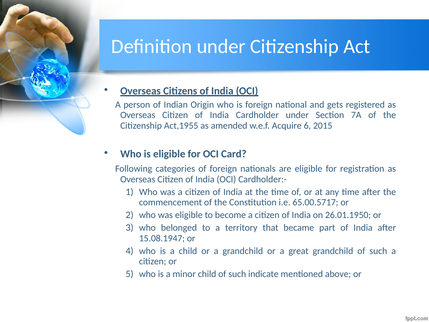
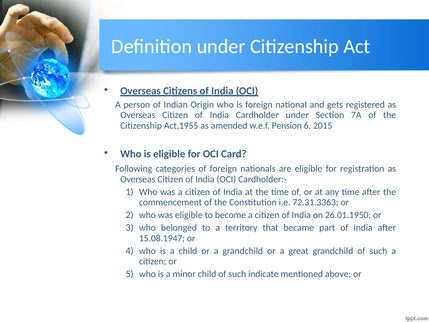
Acquire: Acquire -> Pension
65.00.5717: 65.00.5717 -> 72.31.3363
